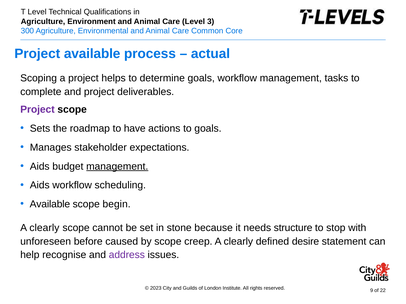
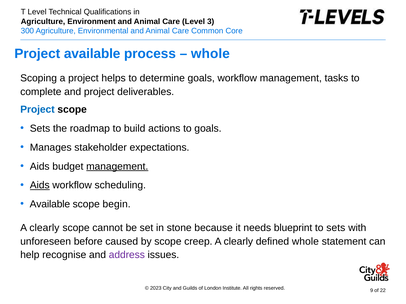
actual at (210, 54): actual -> whole
Project at (37, 110) colour: purple -> blue
have: have -> build
Aids at (40, 186) underline: none -> present
structure: structure -> blueprint
to stop: stop -> sets
defined desire: desire -> whole
